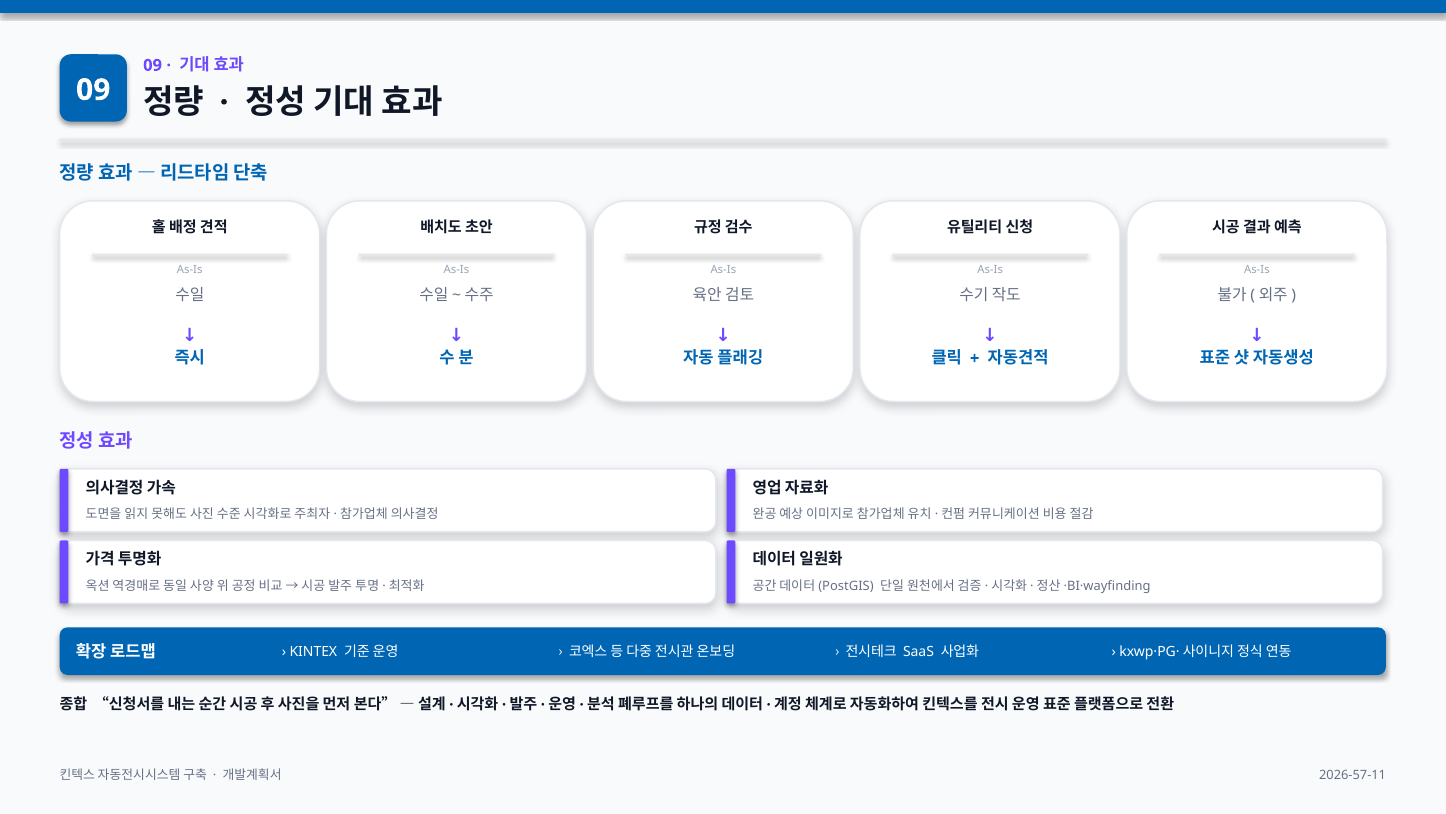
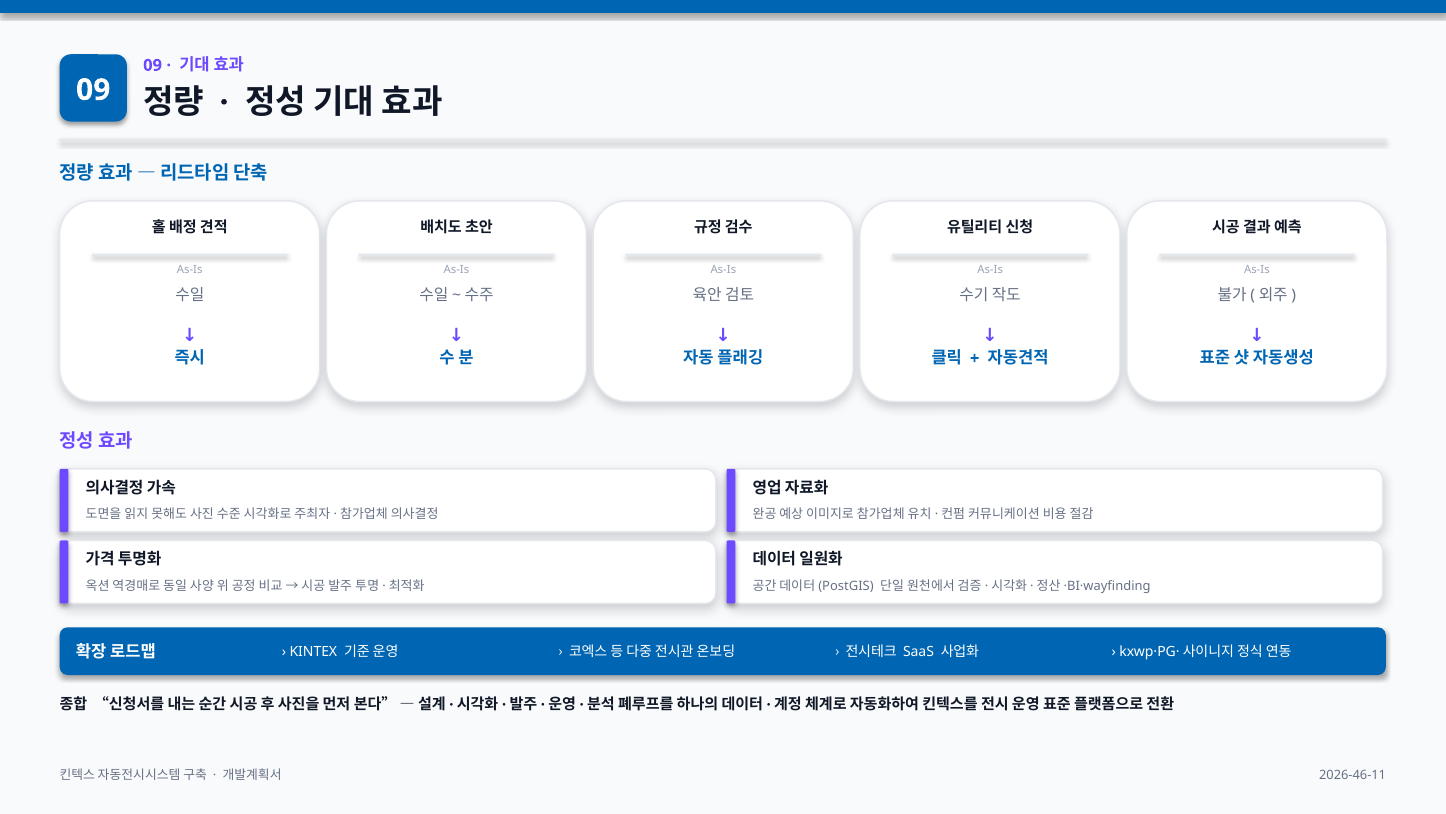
2026-57-11: 2026-57-11 -> 2026-46-11
